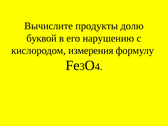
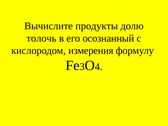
буквой: буквой -> толочь
нарушению: нарушению -> осознанный
